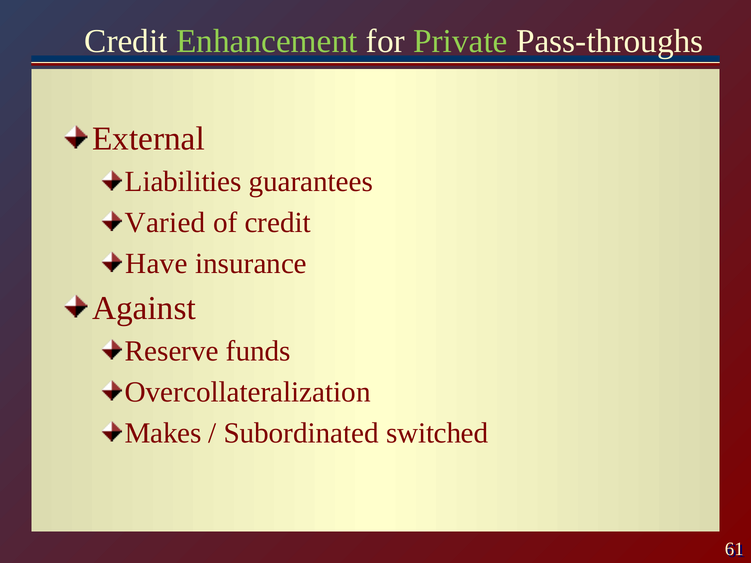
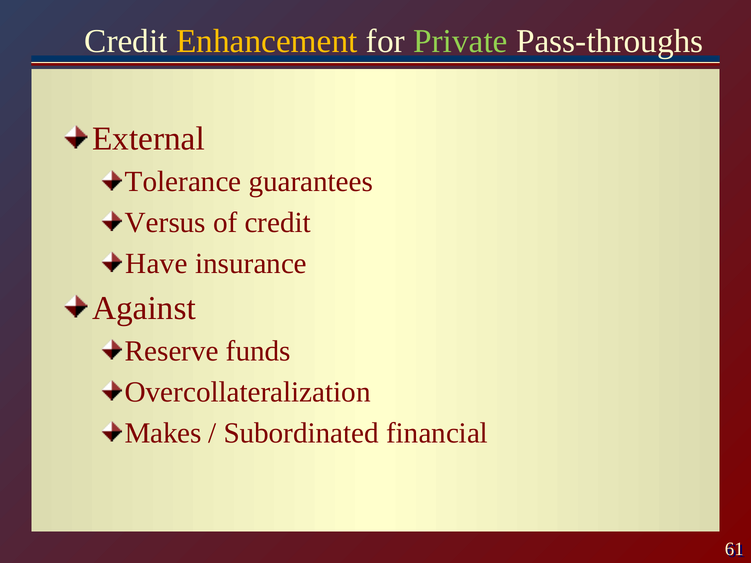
Enhancement colour: light green -> yellow
Liabilities: Liabilities -> Tolerance
Varied: Varied -> Versus
switched: switched -> financial
